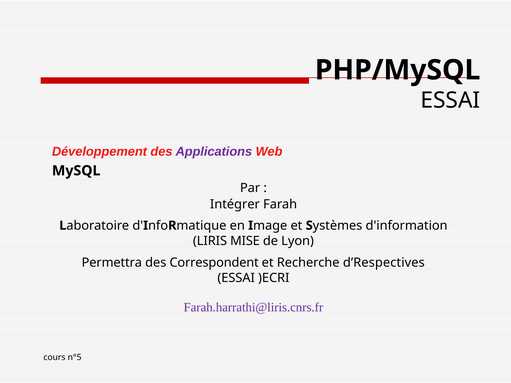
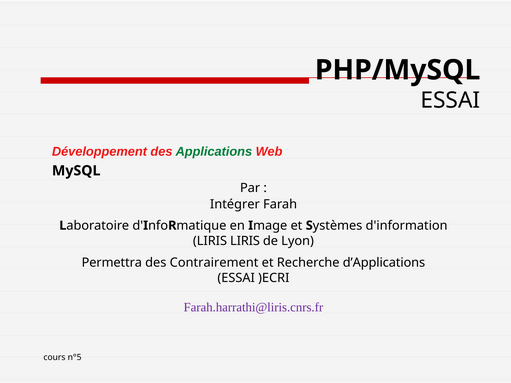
Applications colour: purple -> green
LIRIS MISE: MISE -> LIRIS
Correspondent: Correspondent -> Contrairement
d’Respectives: d’Respectives -> d’Applications
